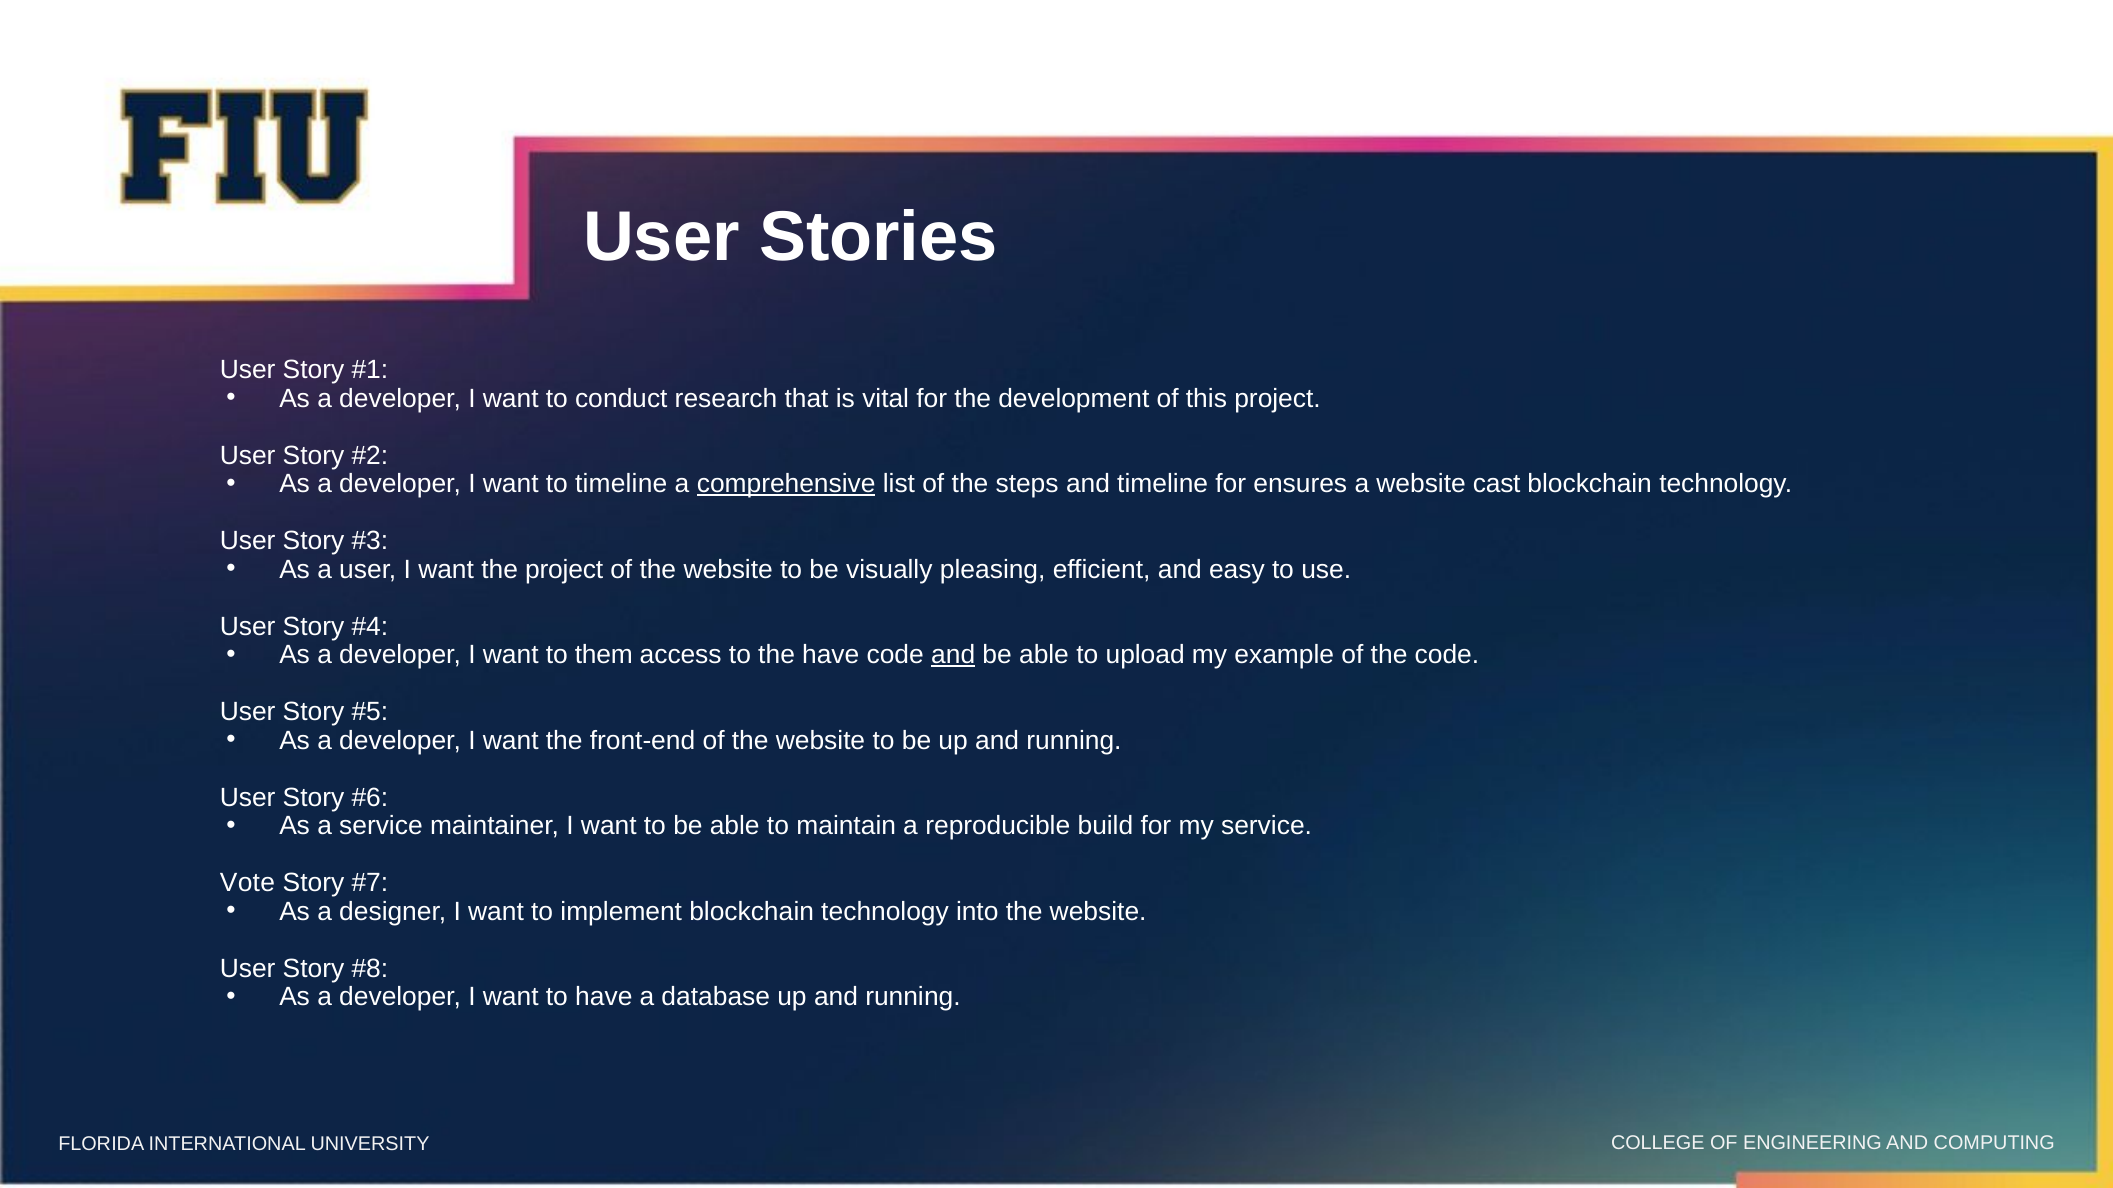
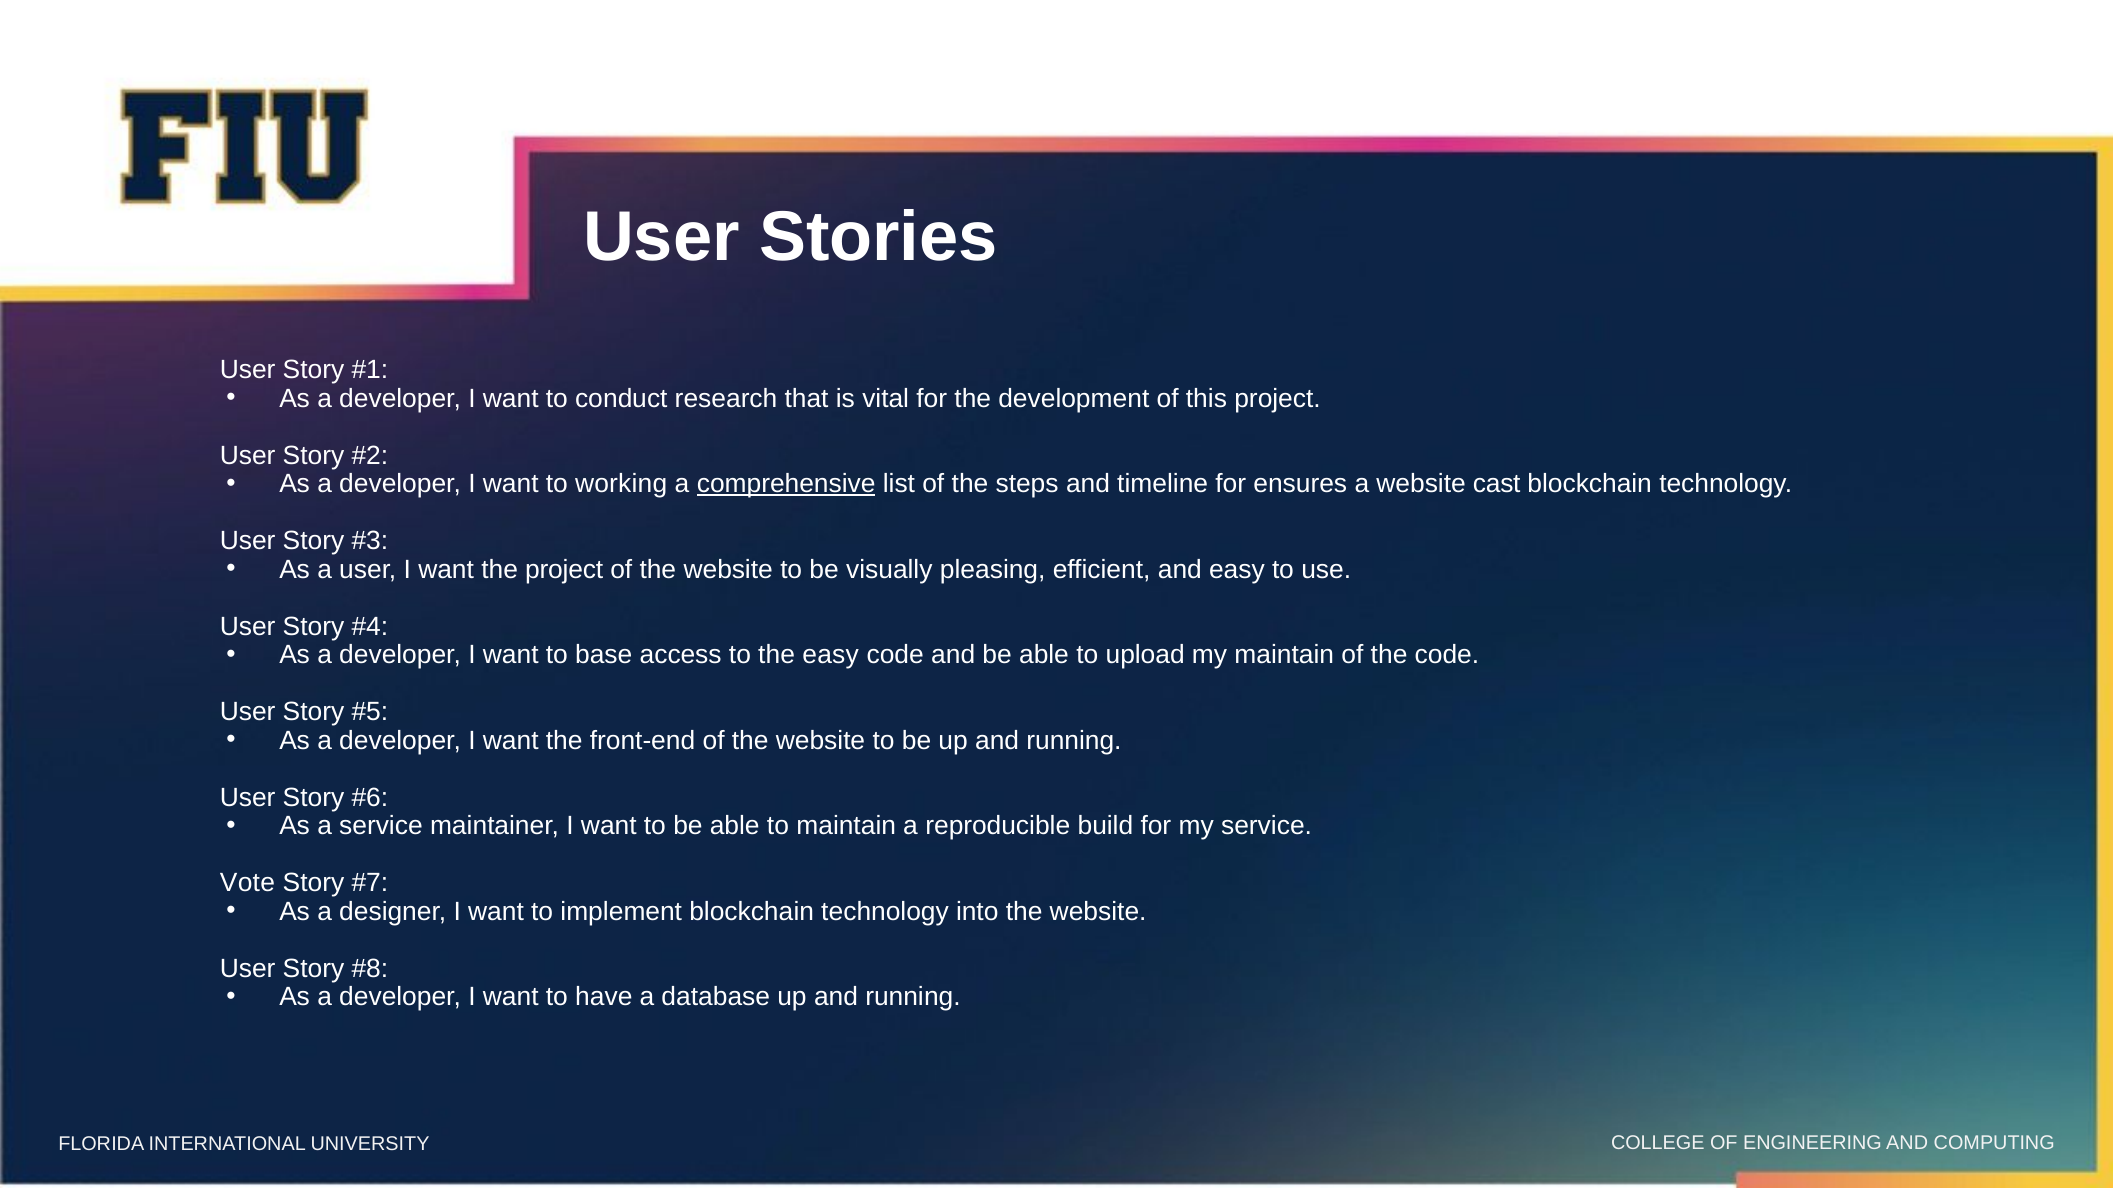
to timeline: timeline -> working
them: them -> base
the have: have -> easy
and at (953, 655) underline: present -> none
my example: example -> maintain
